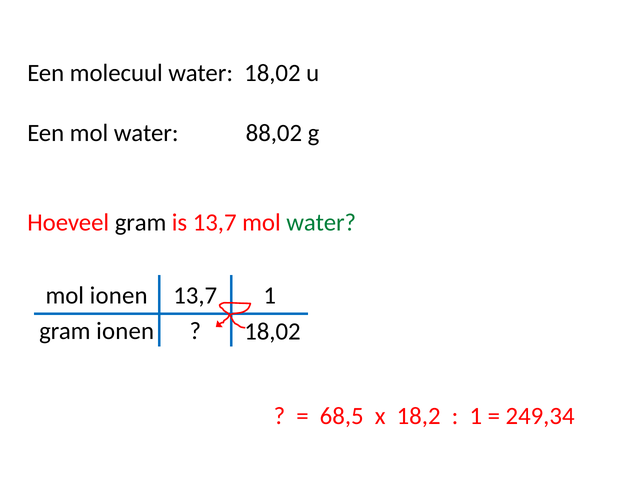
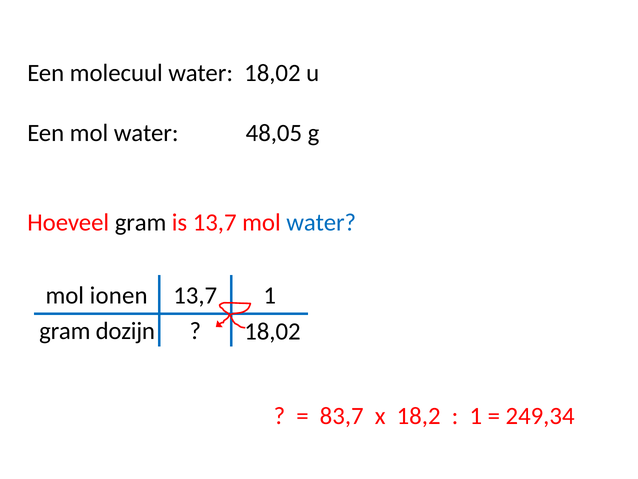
88,02: 88,02 -> 48,05
water at (321, 222) colour: green -> blue
gram ionen: ionen -> dozijn
68,5: 68,5 -> 83,7
